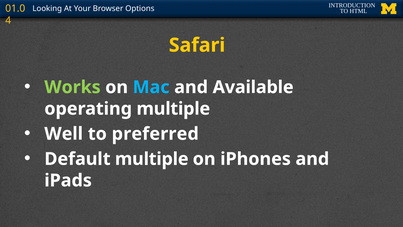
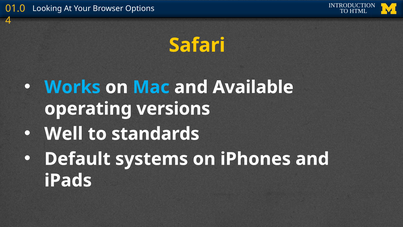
Works colour: light green -> light blue
operating multiple: multiple -> versions
preferred: preferred -> standards
Default multiple: multiple -> systems
